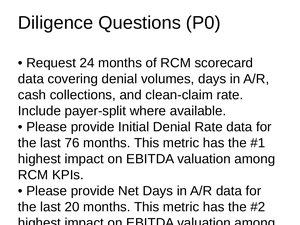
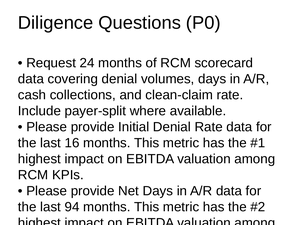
76: 76 -> 16
20: 20 -> 94
